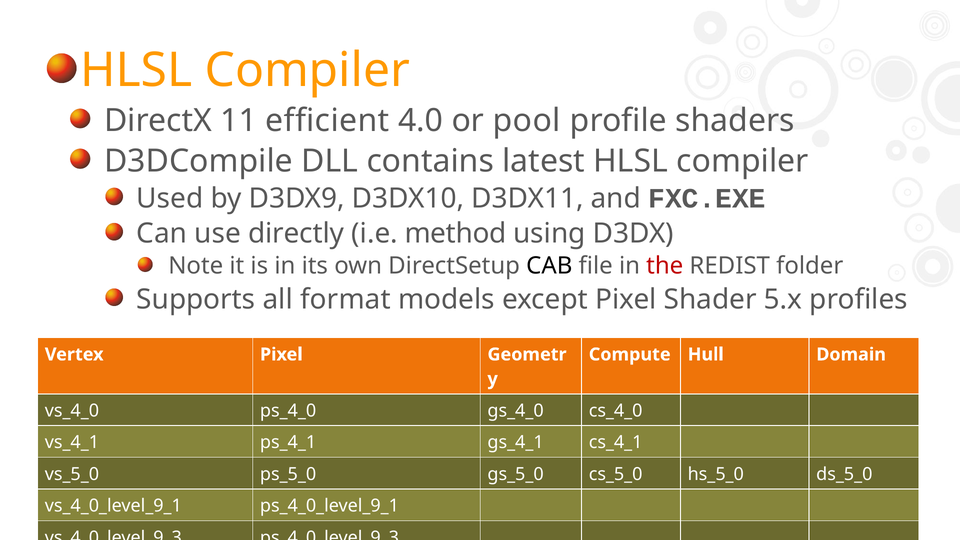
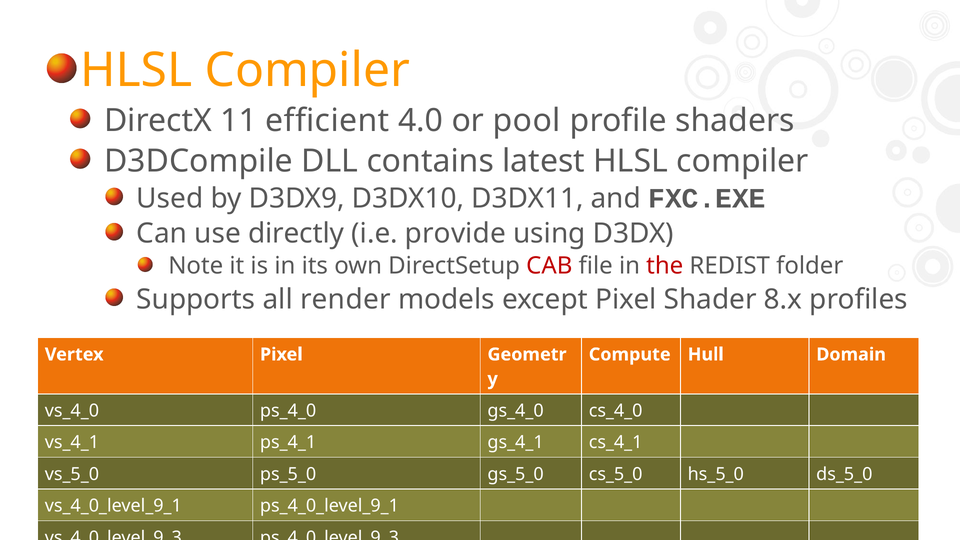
method: method -> provide
CAB colour: black -> red
format: format -> render
5.x: 5.x -> 8.x
